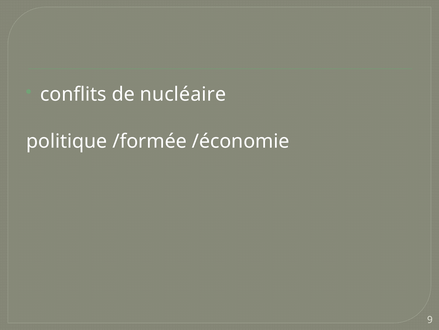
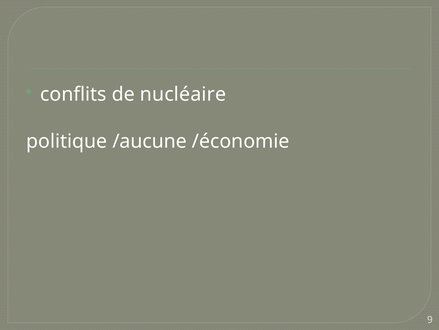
/formée: /formée -> /aucune
